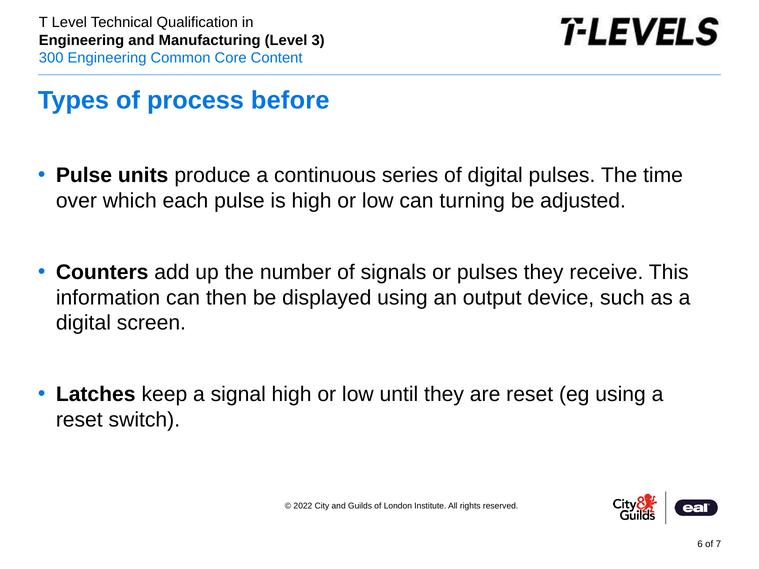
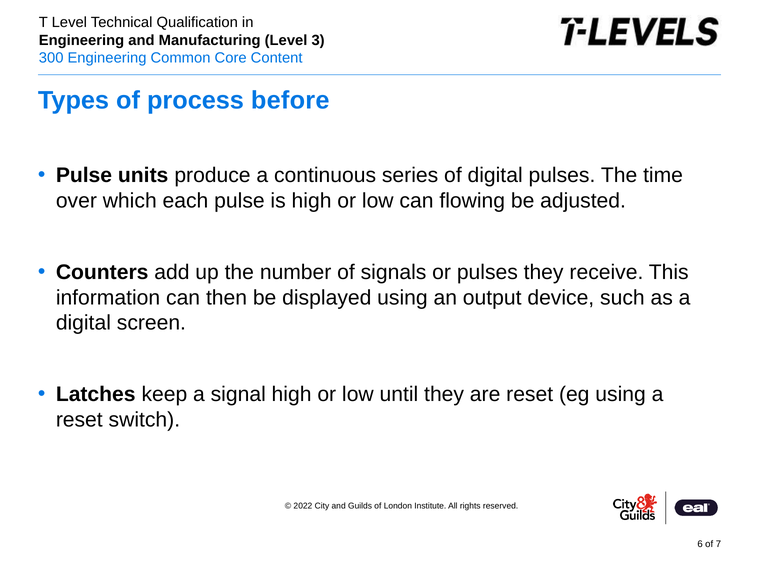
turning: turning -> flowing
